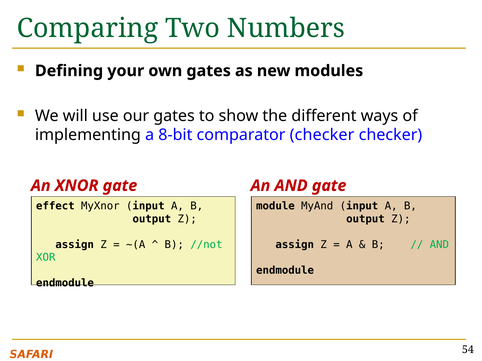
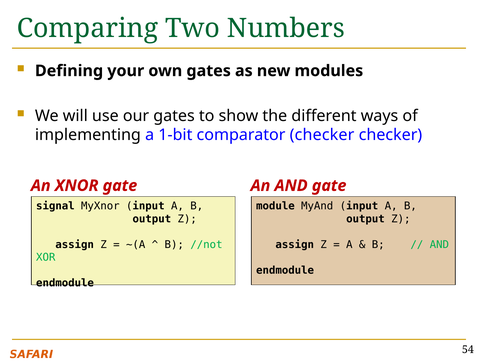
8-bit: 8-bit -> 1-bit
effect: effect -> signal
